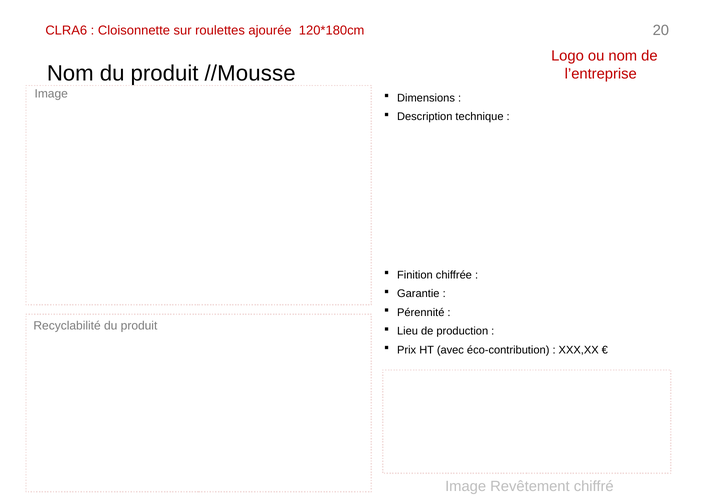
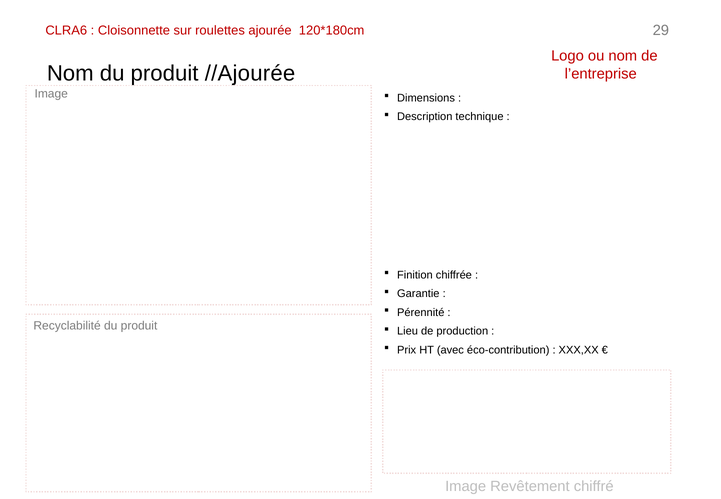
20: 20 -> 29
//Mousse: //Mousse -> //Ajourée
